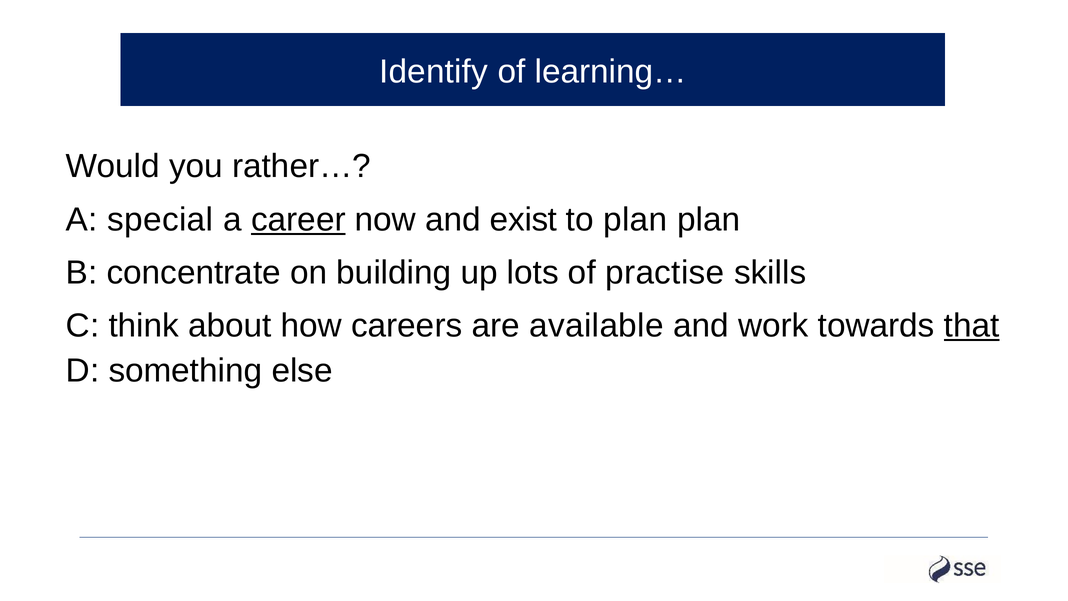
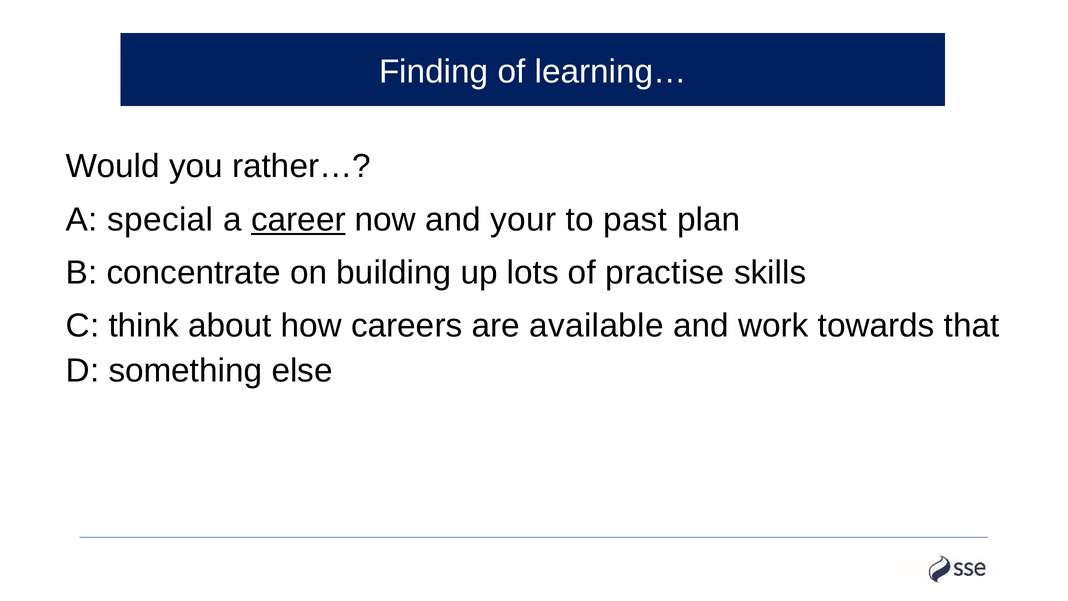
Identify: Identify -> Finding
exist: exist -> your
to plan: plan -> past
that underline: present -> none
